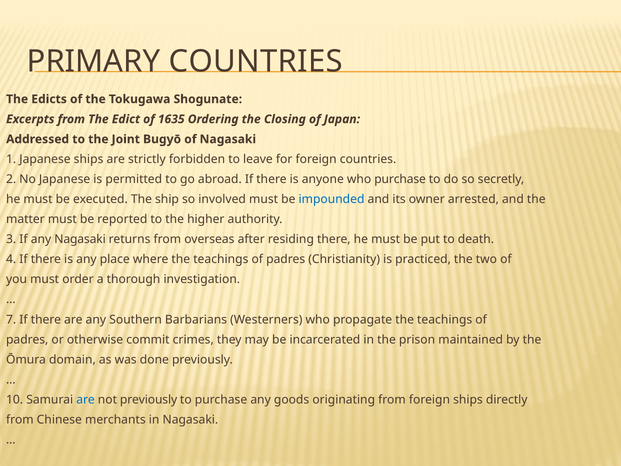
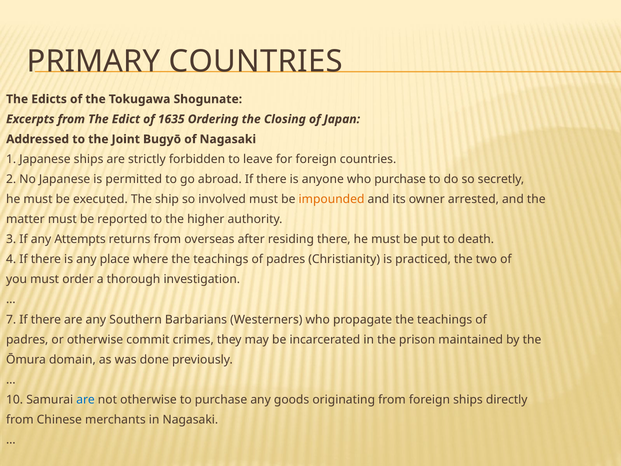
impounded colour: blue -> orange
any Nagasaki: Nagasaki -> Attempts
not previously: previously -> otherwise
